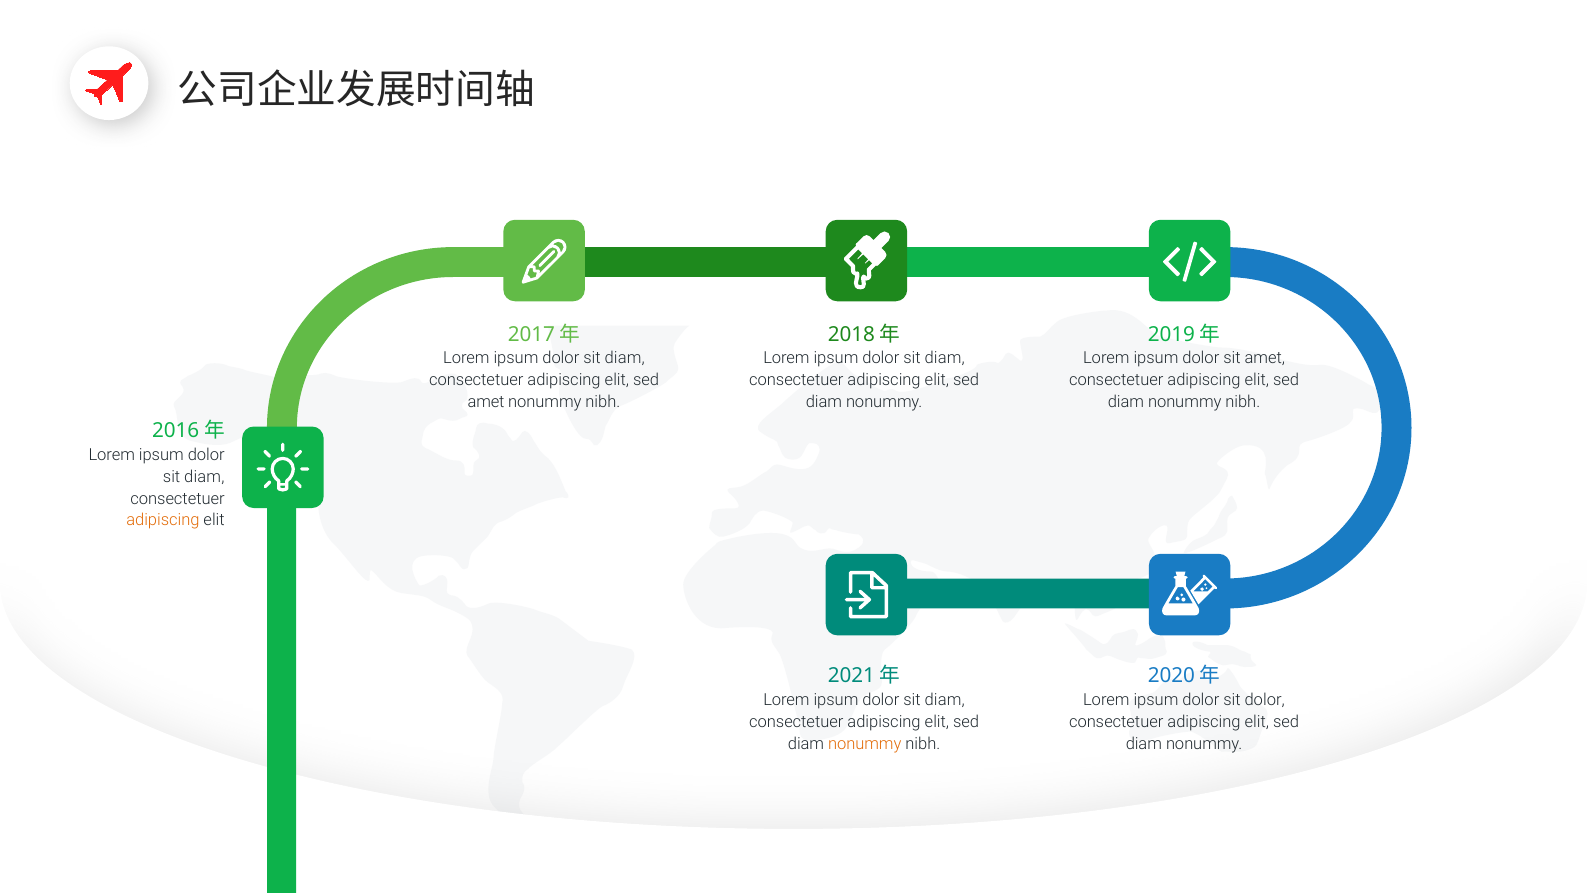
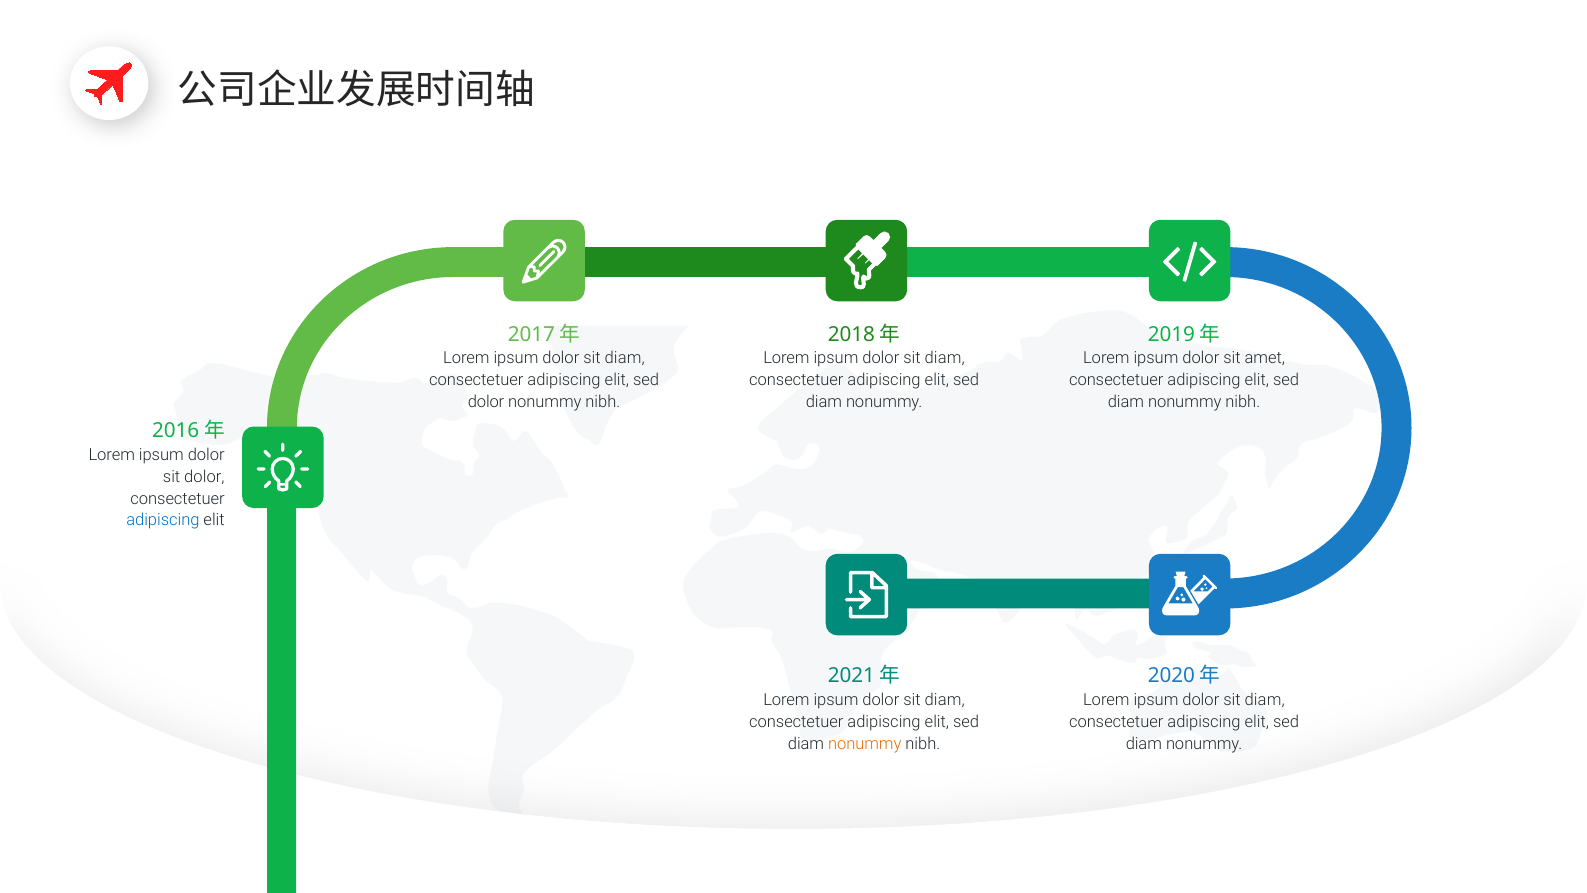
amet at (486, 402): amet -> dolor
diam at (204, 477): diam -> dolor
adipiscing at (163, 520) colour: orange -> blue
dolor at (1265, 700): dolor -> diam
